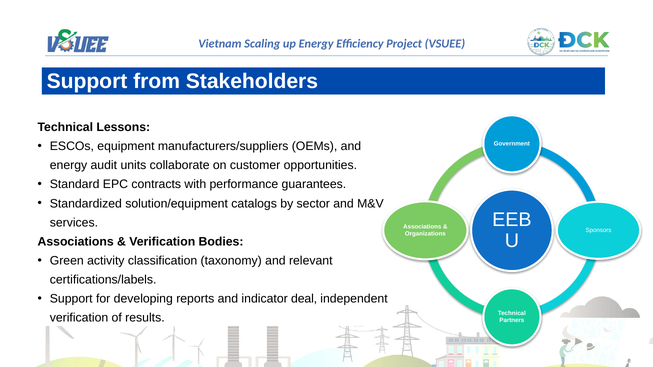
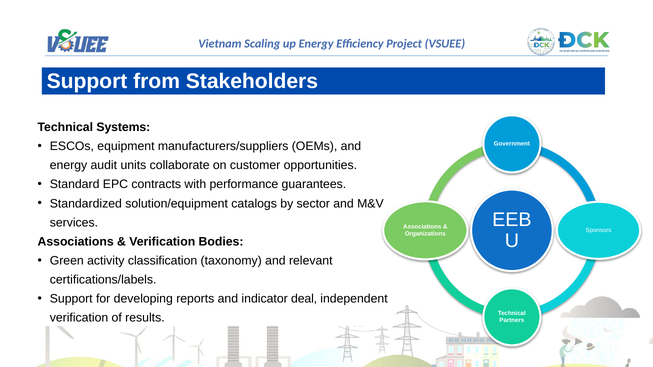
Lessons: Lessons -> Systems
